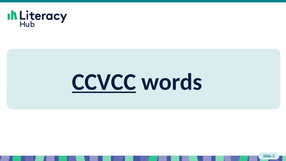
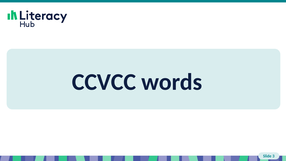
CCVCC underline: present -> none
